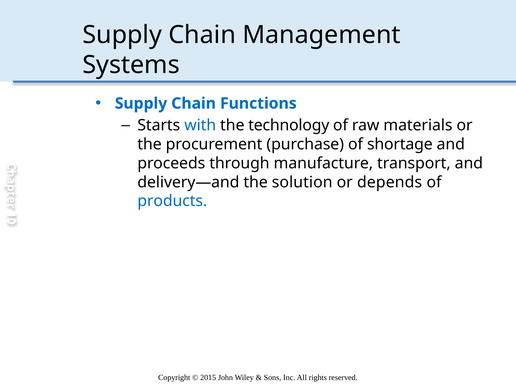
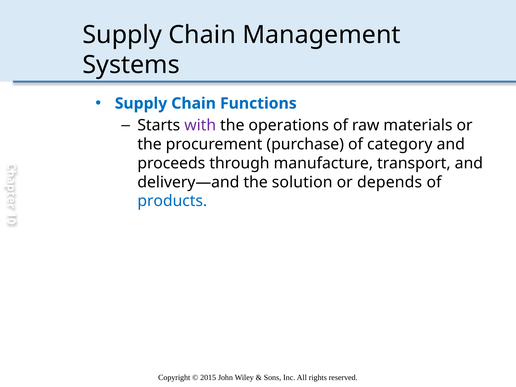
with colour: blue -> purple
technology: technology -> operations
shortage: shortage -> category
